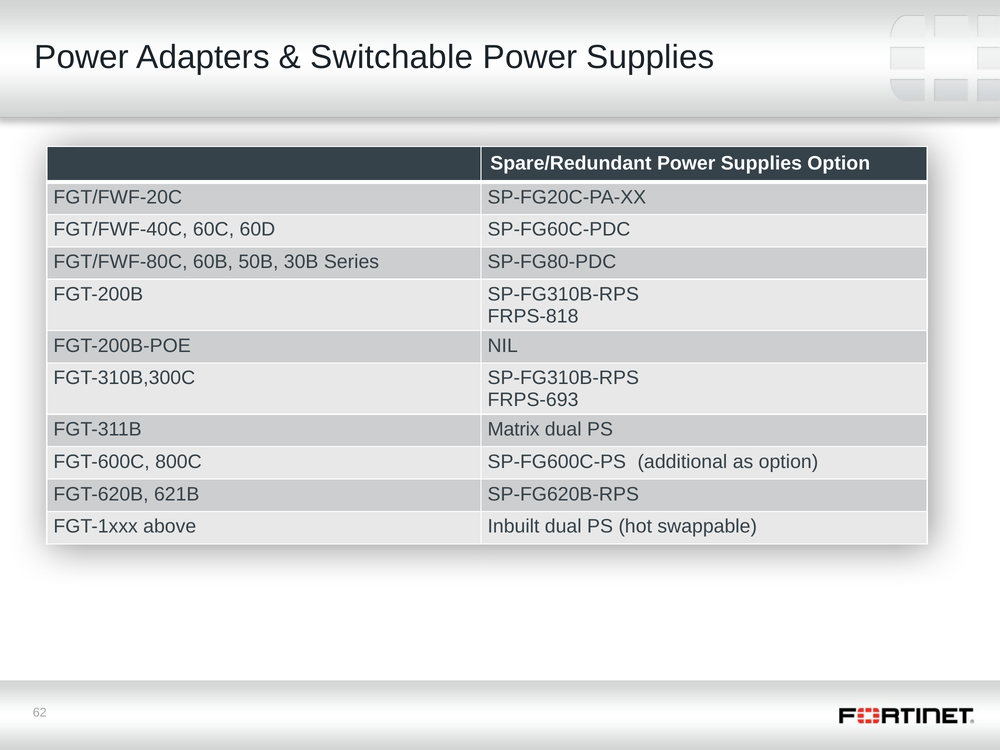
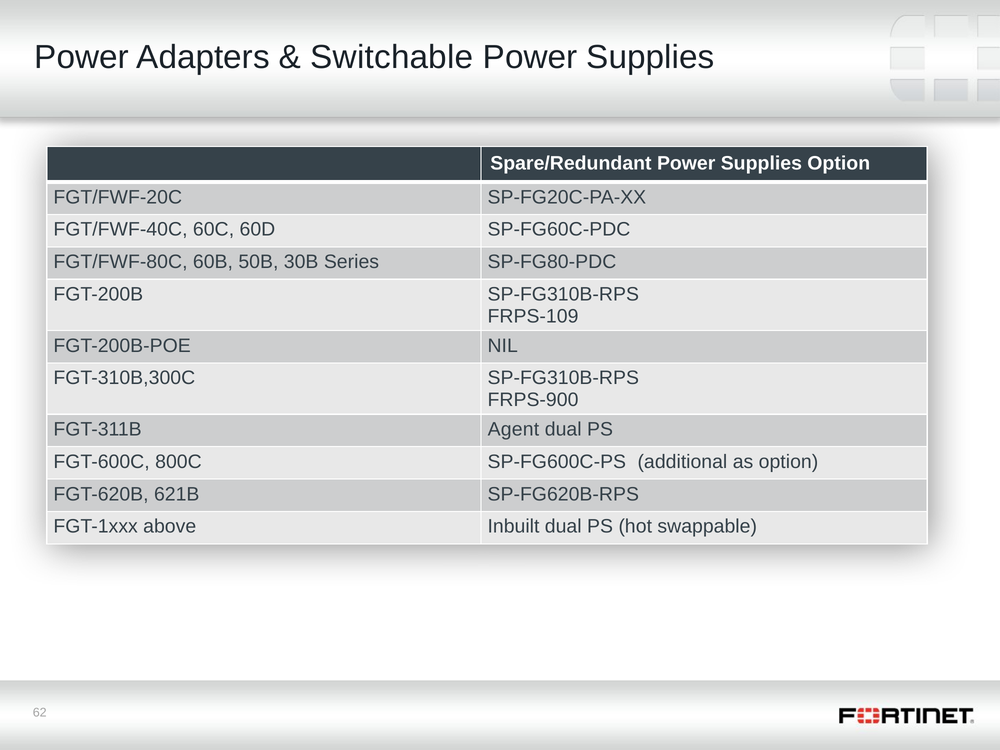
FRPS-818: FRPS-818 -> FRPS-109
FRPS-693: FRPS-693 -> FRPS-900
Matrix: Matrix -> Agent
